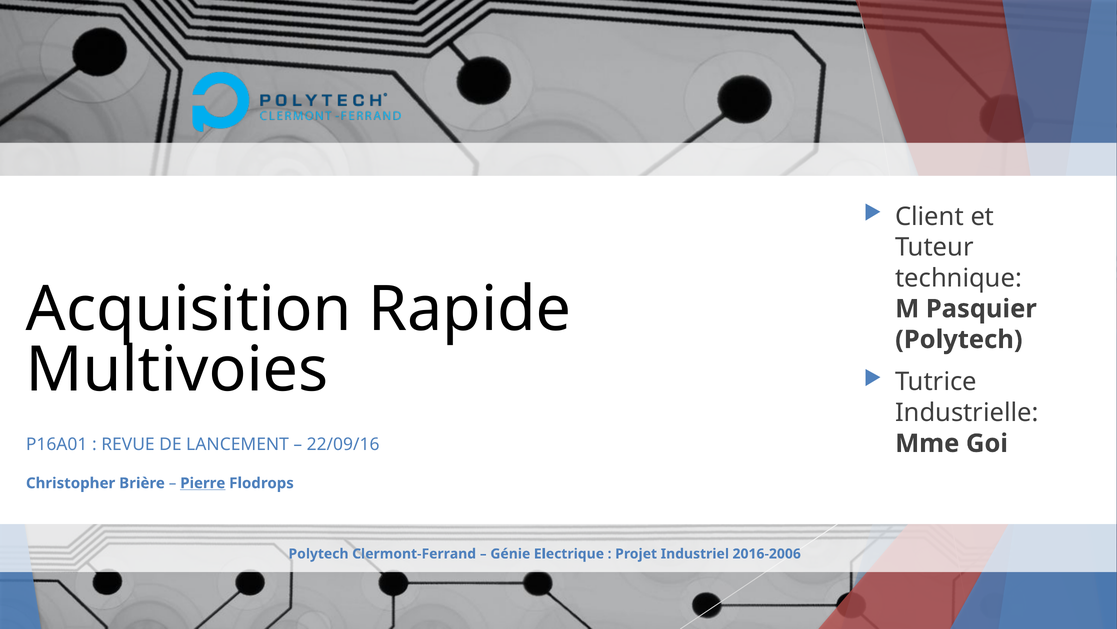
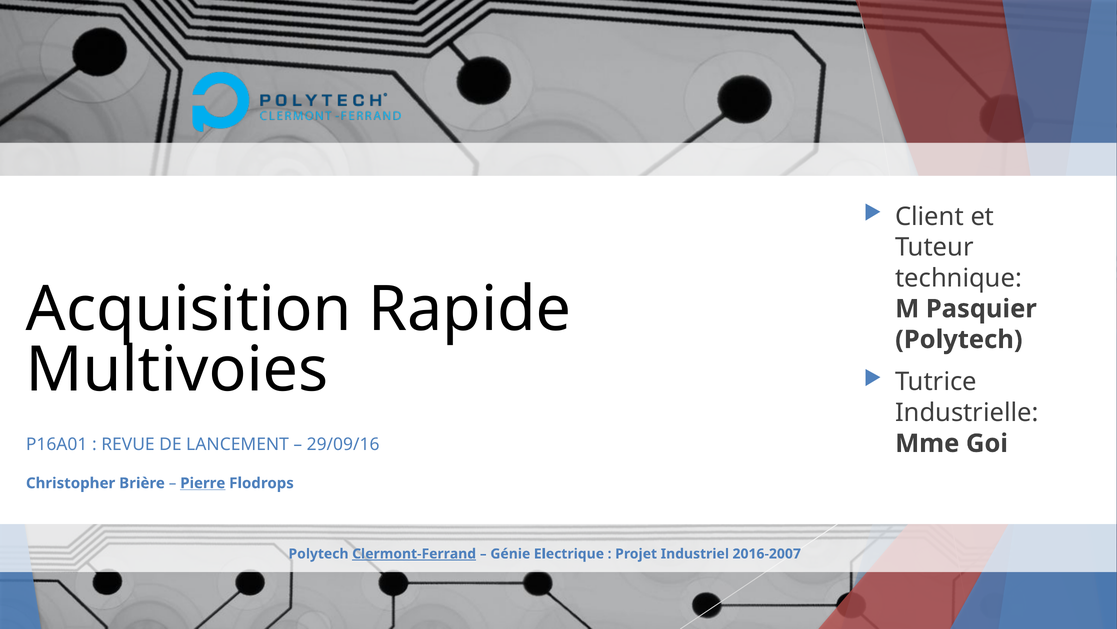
22/09/16: 22/09/16 -> 29/09/16
Clermont-Ferrand underline: none -> present
2016-2006: 2016-2006 -> 2016-2007
